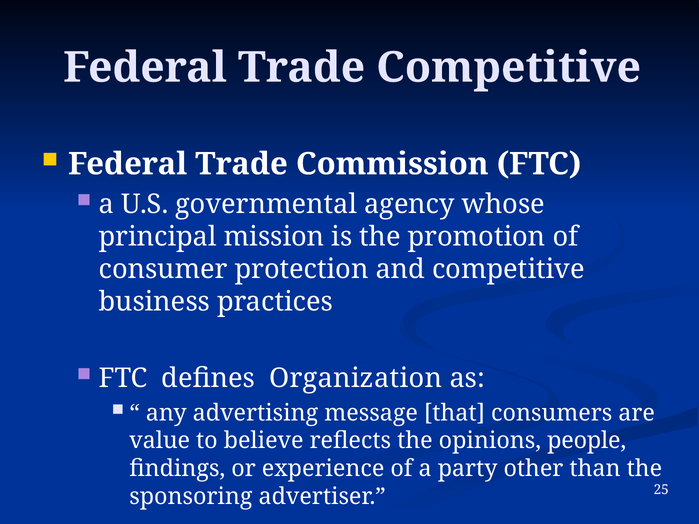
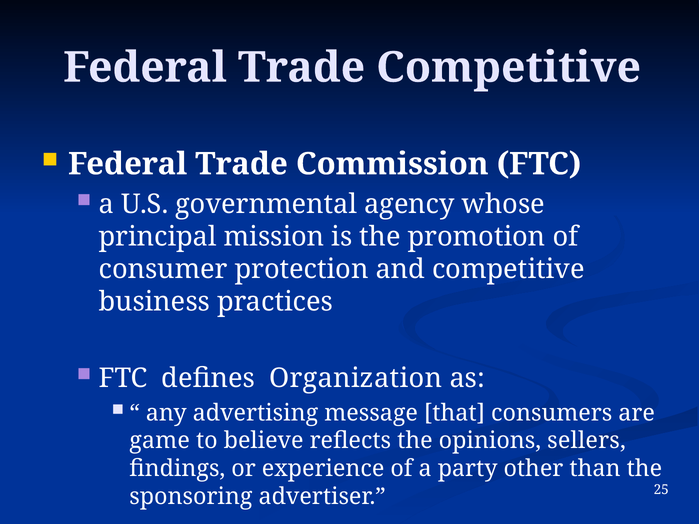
value: value -> game
people: people -> sellers
